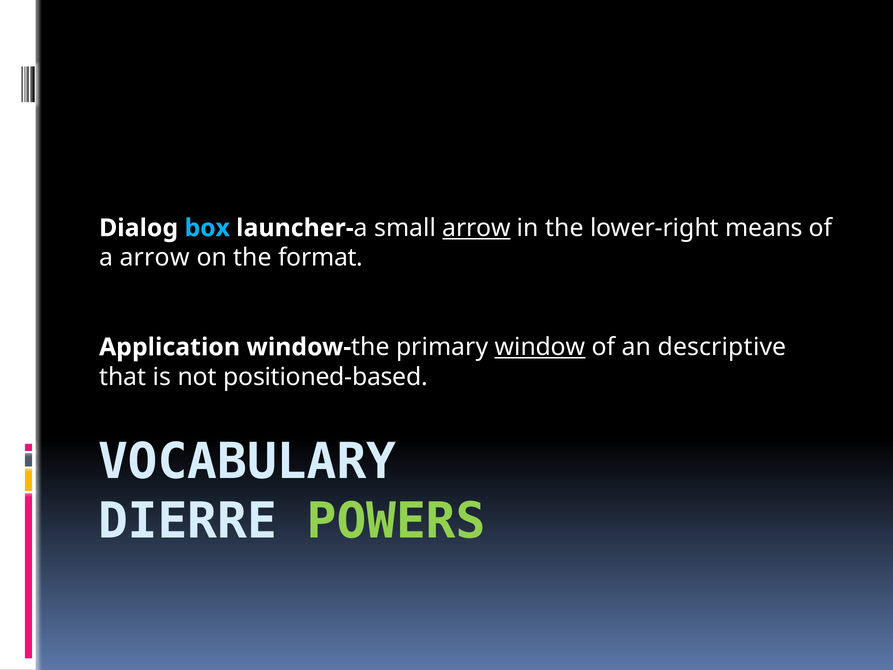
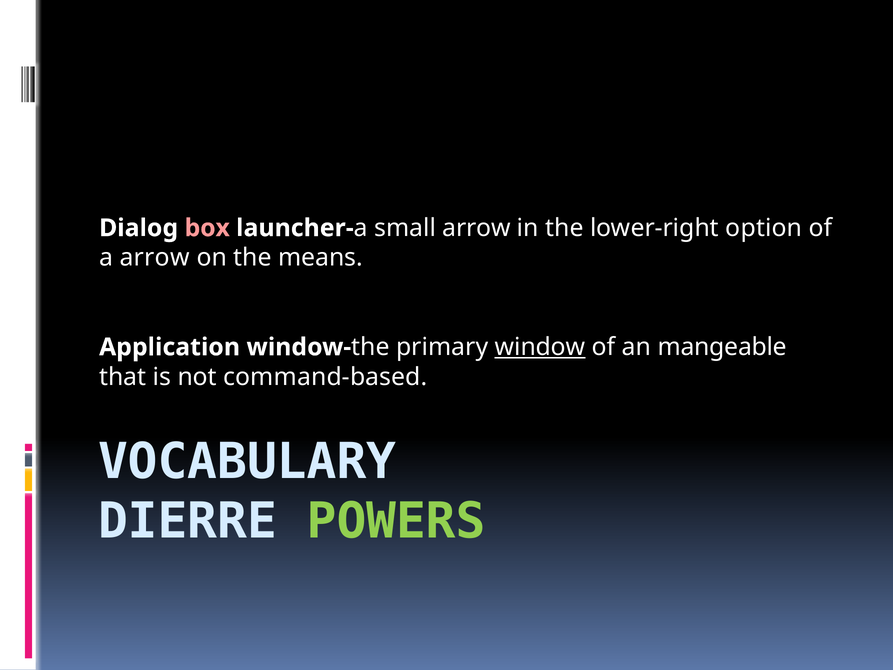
box colour: light blue -> pink
arrow at (477, 228) underline: present -> none
means: means -> option
format: format -> means
descriptive: descriptive -> mangeable
positioned-based: positioned-based -> command-based
